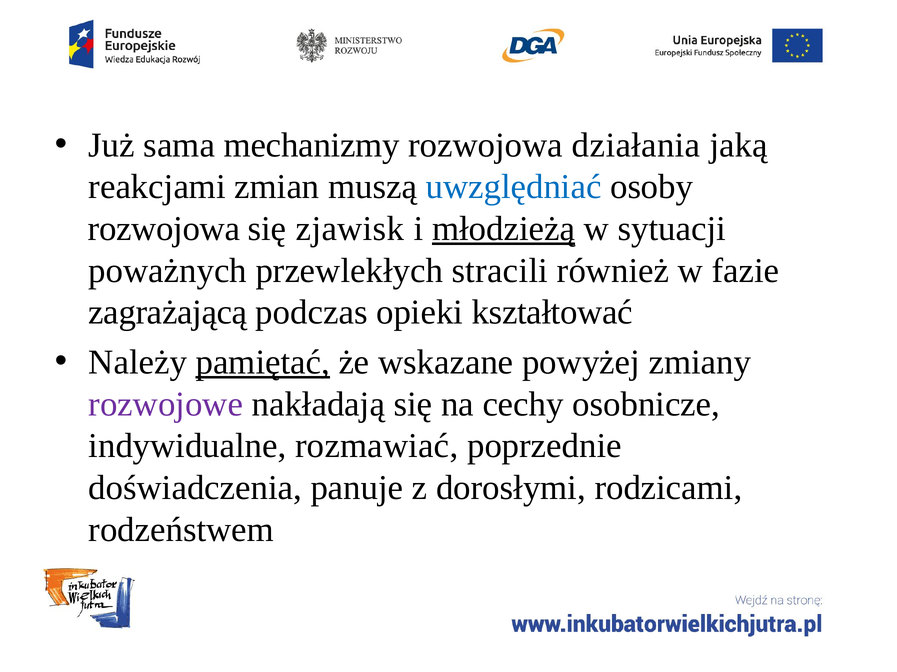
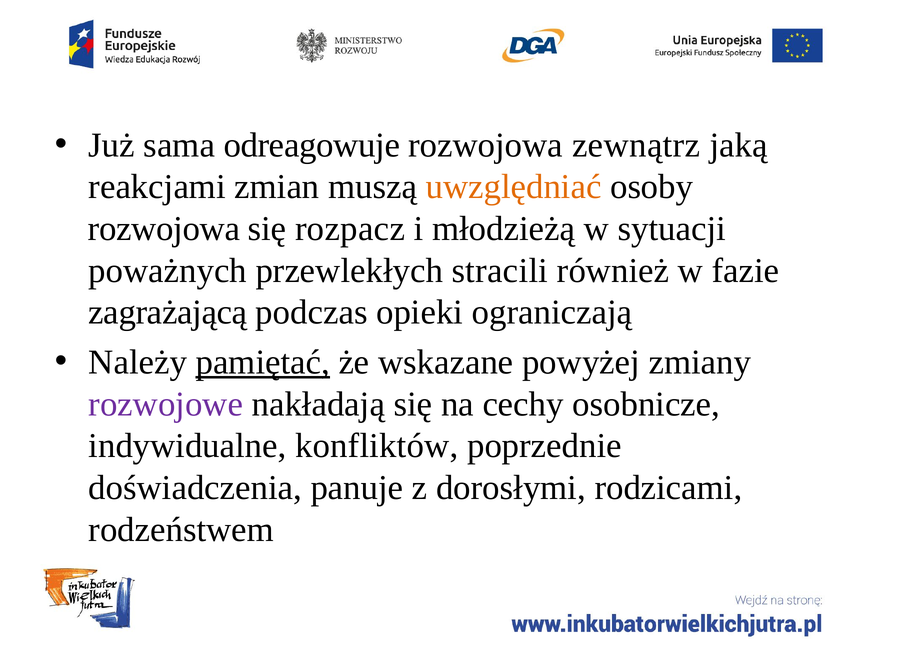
mechanizmy: mechanizmy -> odreagowuje
działania: działania -> zewnątrz
uwzględniać colour: blue -> orange
zjawisk: zjawisk -> rozpacz
młodzieżą underline: present -> none
kształtować: kształtować -> ograniczają
rozmawiać: rozmawiać -> konfliktów
